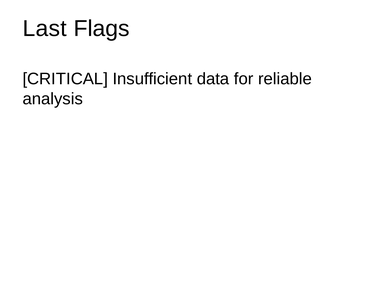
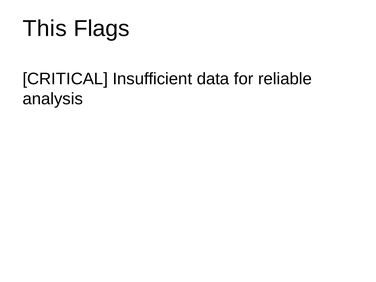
Last: Last -> This
